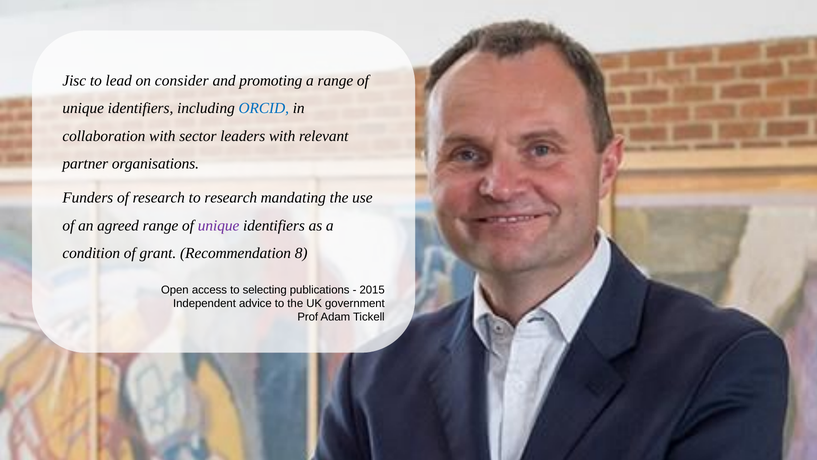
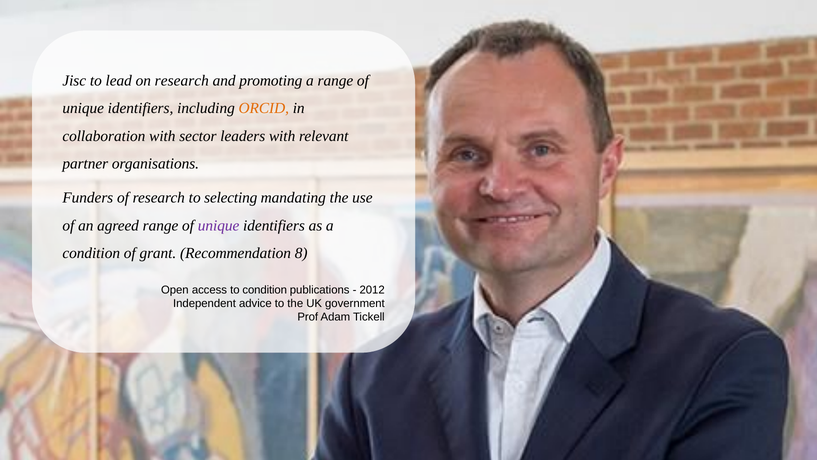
on consider: consider -> research
ORCID colour: blue -> orange
to research: research -> selecting
to selecting: selecting -> condition
2015: 2015 -> 2012
